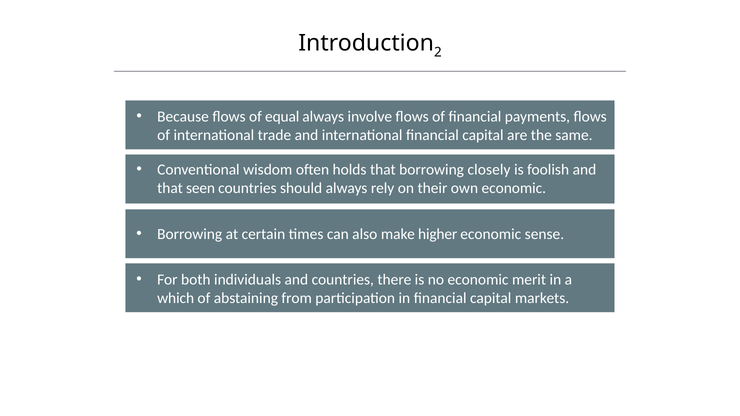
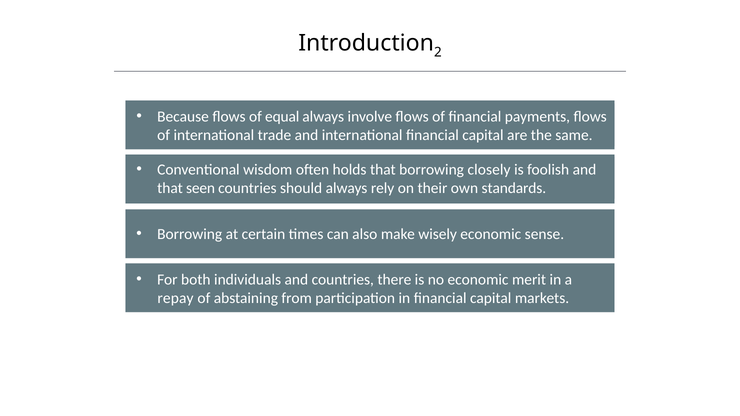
own economic: economic -> standards
higher: higher -> wisely
which: which -> repay
